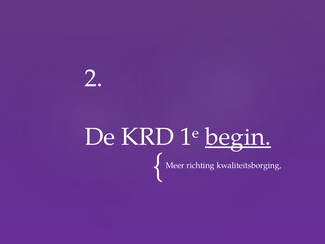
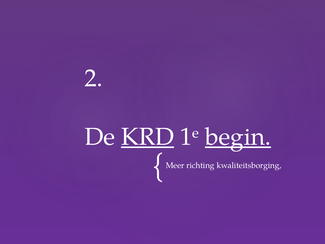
KRD underline: none -> present
